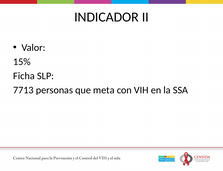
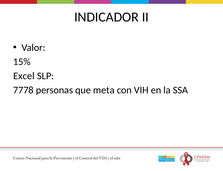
Ficha: Ficha -> Excel
7713: 7713 -> 7778
